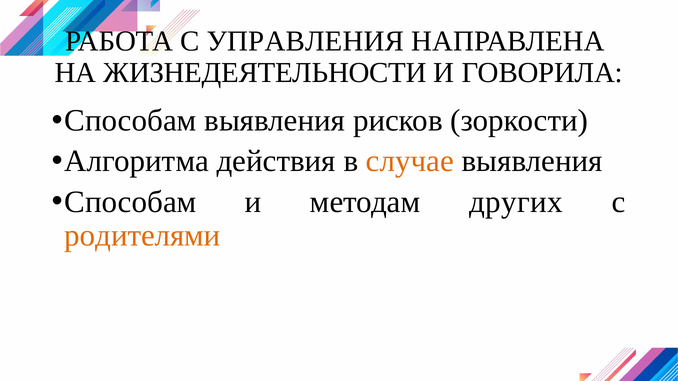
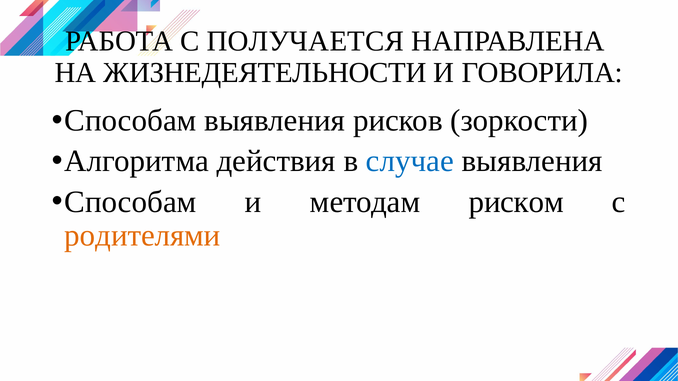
УПРАВЛЕНИЯ: УПРАВЛЕНИЯ -> ПОЛУЧАЕТСЯ
случае colour: orange -> blue
других: других -> риском
